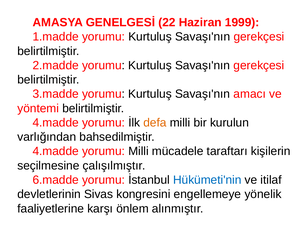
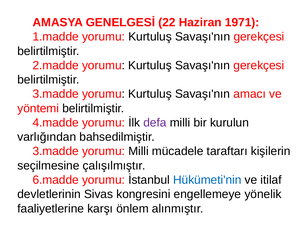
1999: 1999 -> 1971
defa colour: orange -> purple
4.madde at (56, 151): 4.madde -> 3.madde
